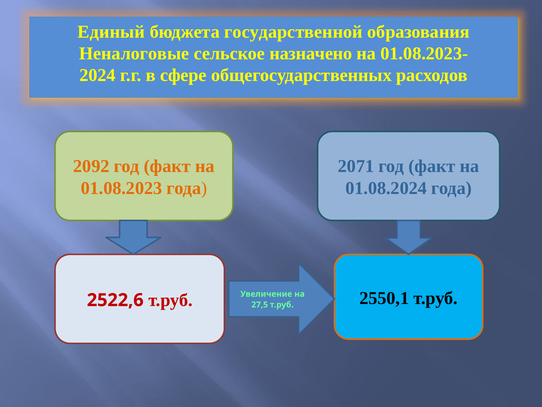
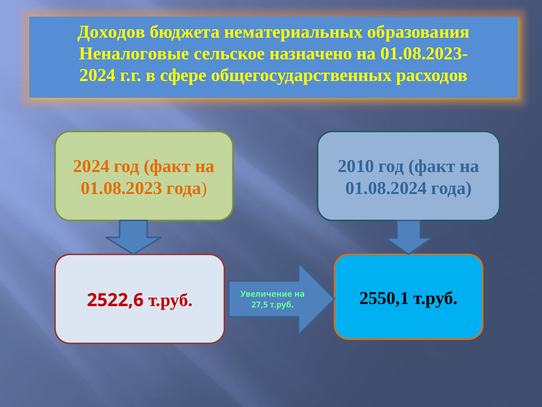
Единый: Единый -> Доходов
государственной: государственной -> нематериальных
2092 at (91, 166): 2092 -> 2024
2071: 2071 -> 2010
